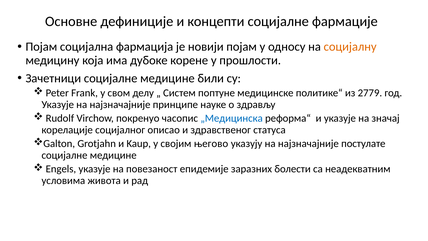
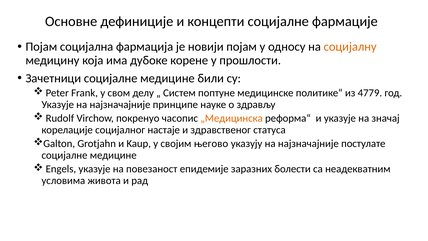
2779: 2779 -> 4779
„Медицинска colour: blue -> orange
описао: описао -> настаје
